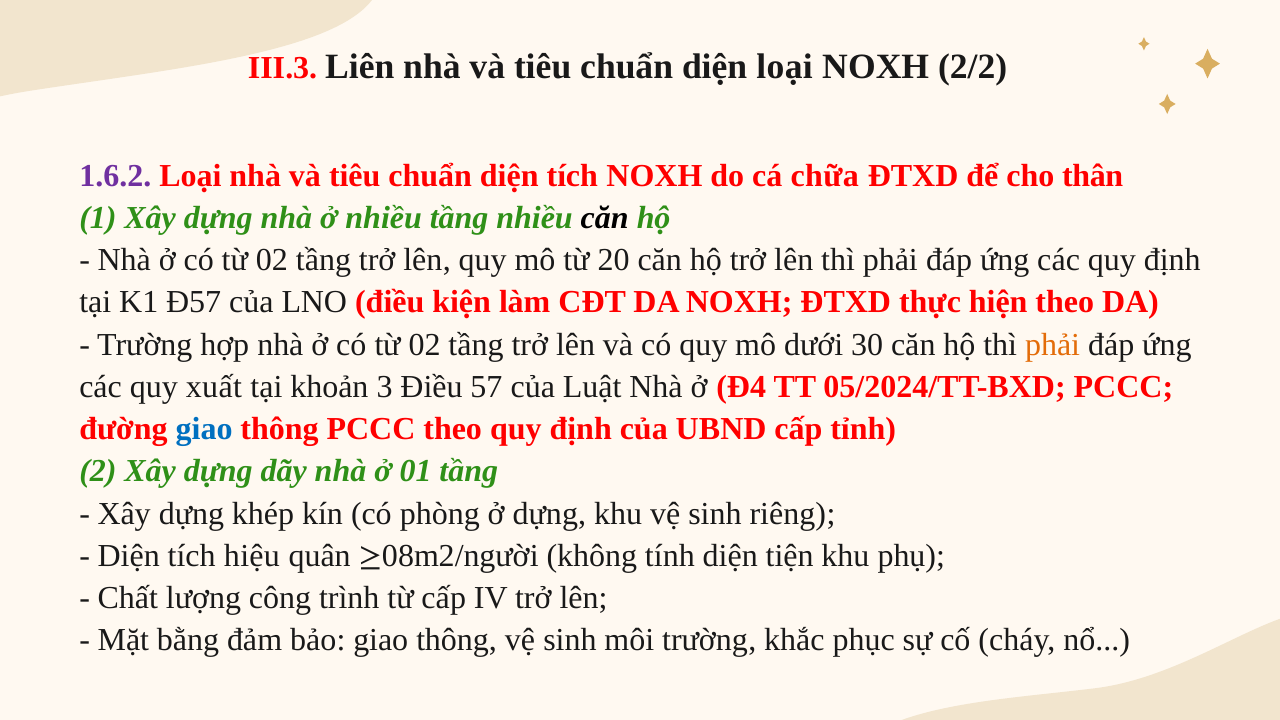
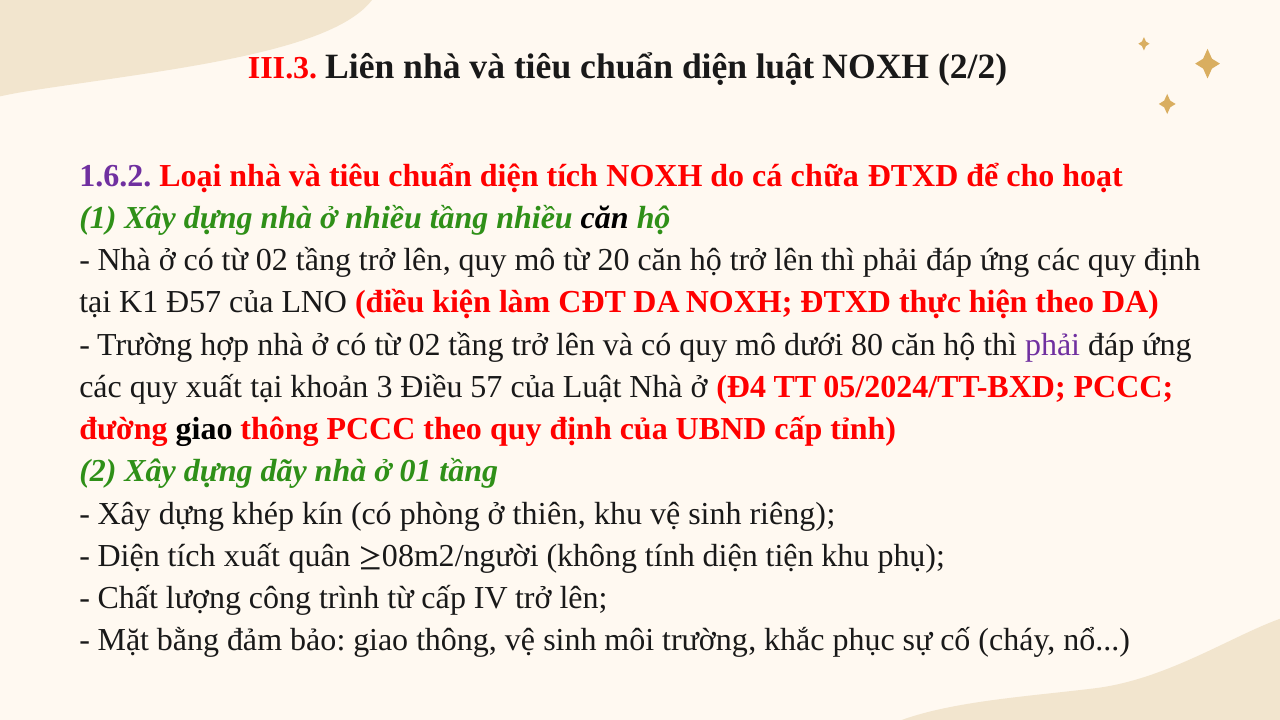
diện loại: loại -> luật
thân: thân -> hoạt
30: 30 -> 80
phải at (1053, 345) colour: orange -> purple
giao at (204, 429) colour: blue -> black
ở dựng: dựng -> thiên
tích hiệu: hiệu -> xuất
